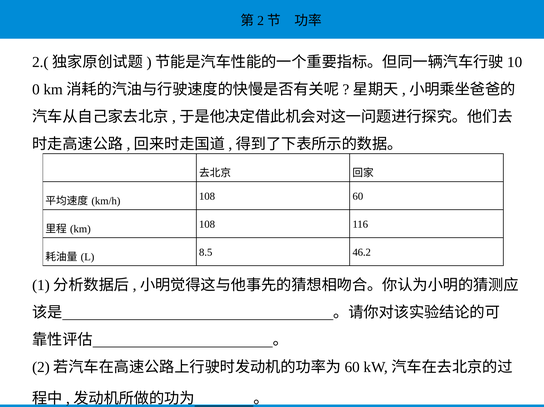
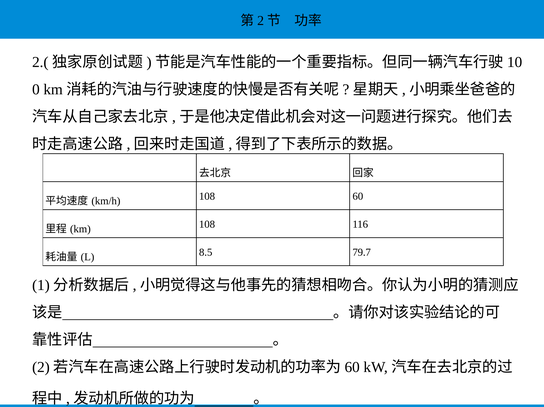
46.2: 46.2 -> 79.7
